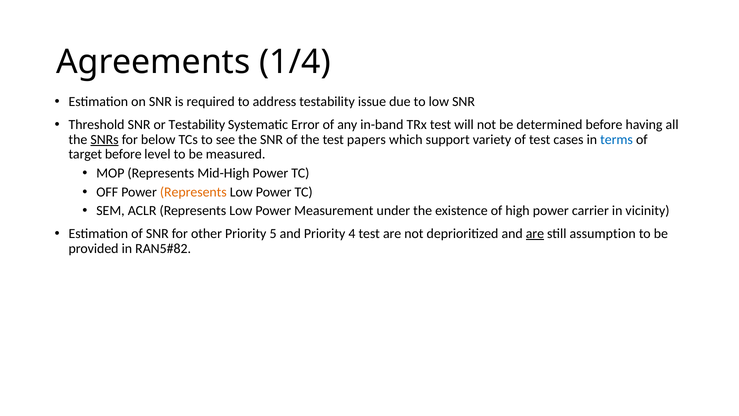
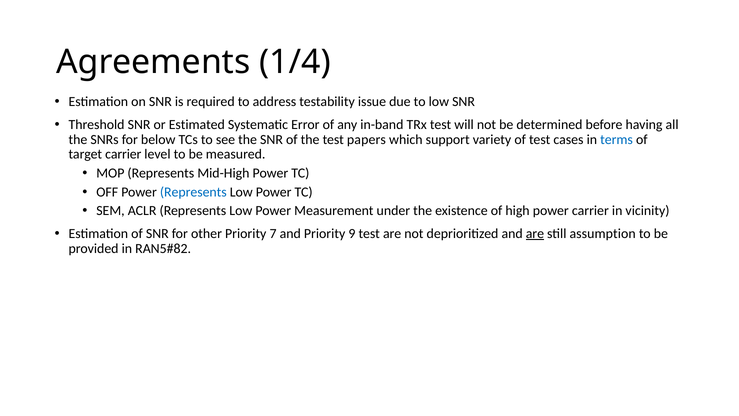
or Testability: Testability -> Estimated
SNRs underline: present -> none
target before: before -> carrier
Represents at (193, 192) colour: orange -> blue
5: 5 -> 7
4: 4 -> 9
